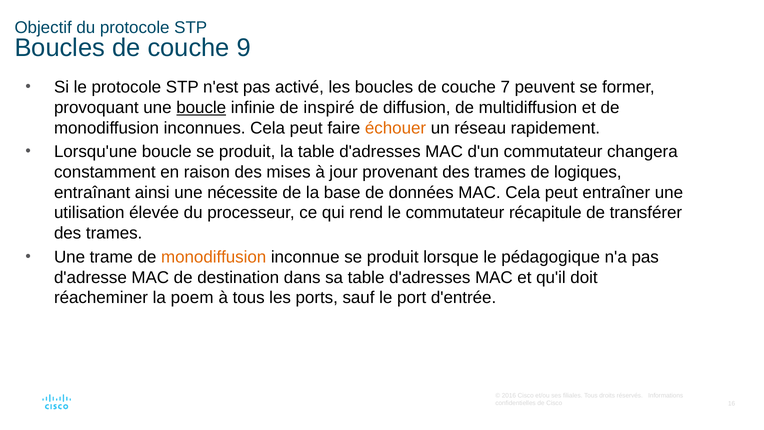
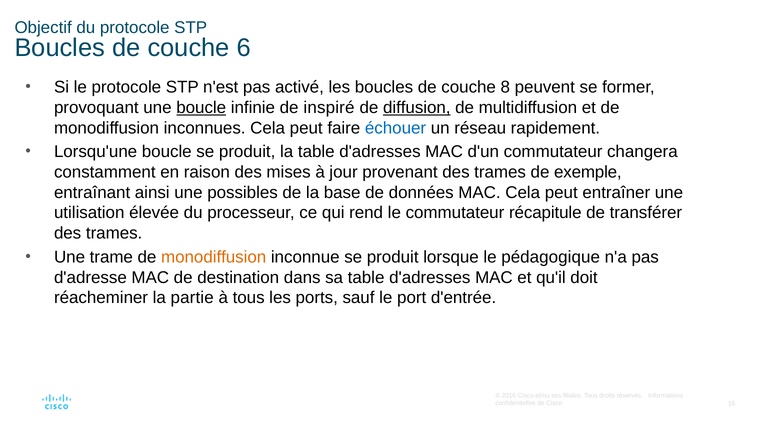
9: 9 -> 6
7: 7 -> 8
diffusion underline: none -> present
échouer colour: orange -> blue
logiques: logiques -> exemple
nécessite: nécessite -> possibles
poem: poem -> partie
